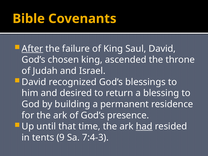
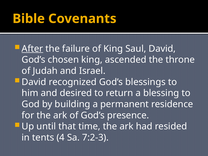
had underline: present -> none
9: 9 -> 4
7:4-3: 7:4-3 -> 7:2-3
